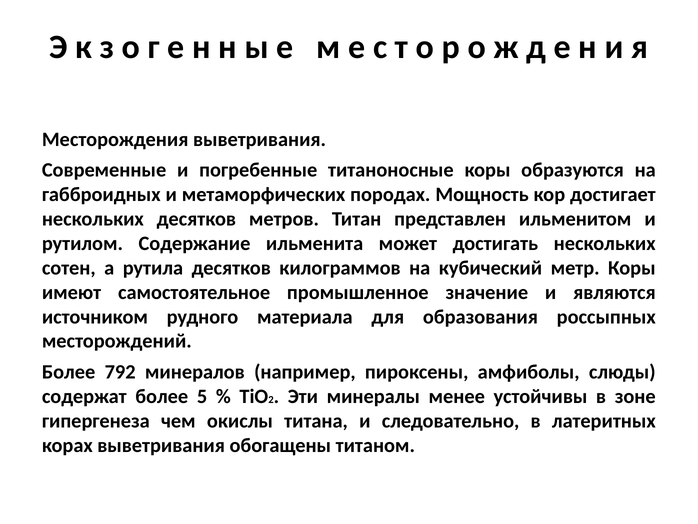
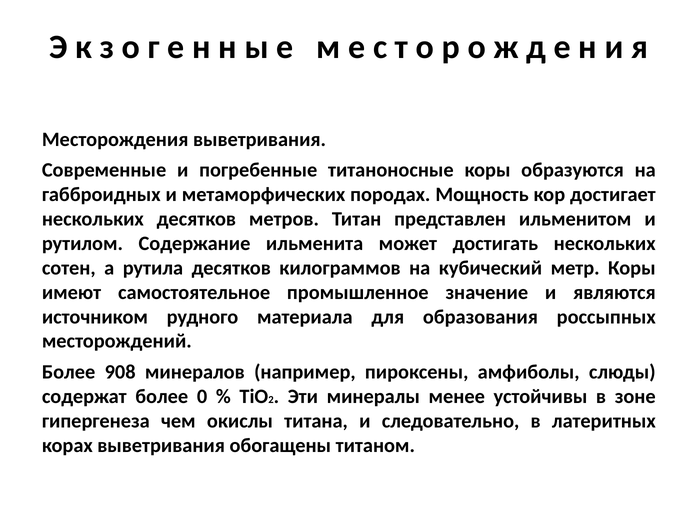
792: 792 -> 908
5: 5 -> 0
